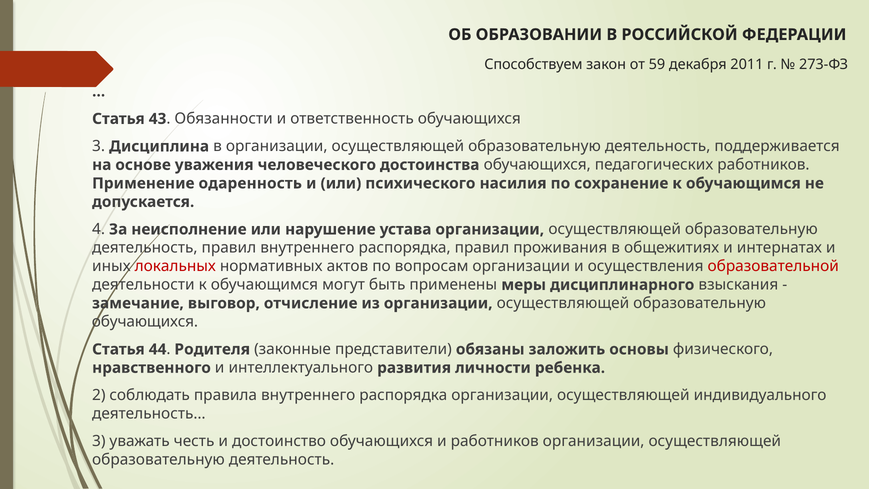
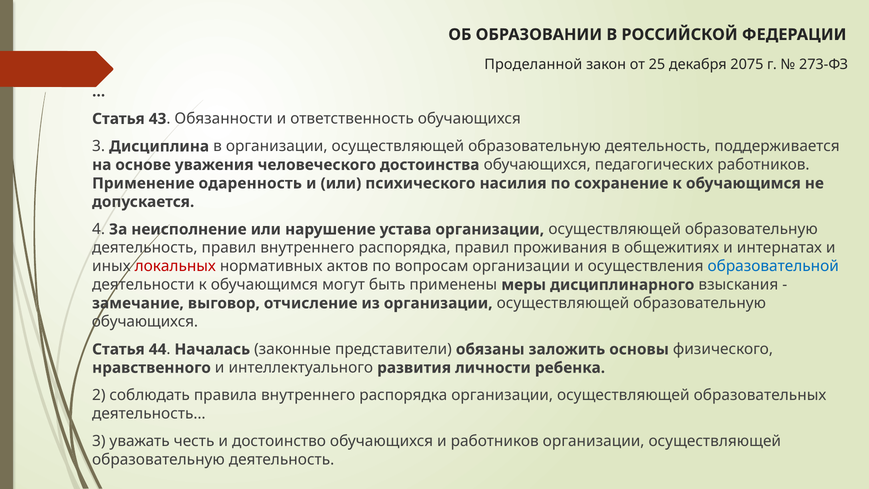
Способствуем: Способствуем -> Проделанной
59: 59 -> 25
2011: 2011 -> 2075
образовательной colour: red -> blue
Родителя: Родителя -> Началась
индивидуального: индивидуального -> образовательных
